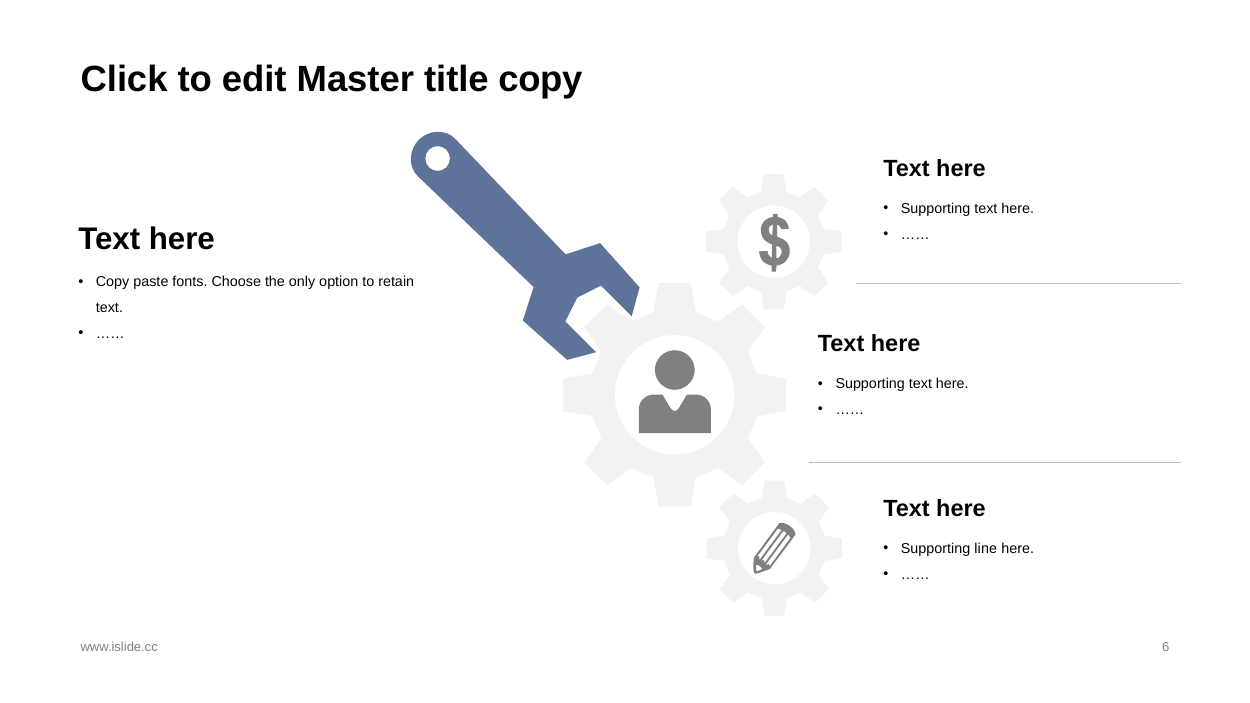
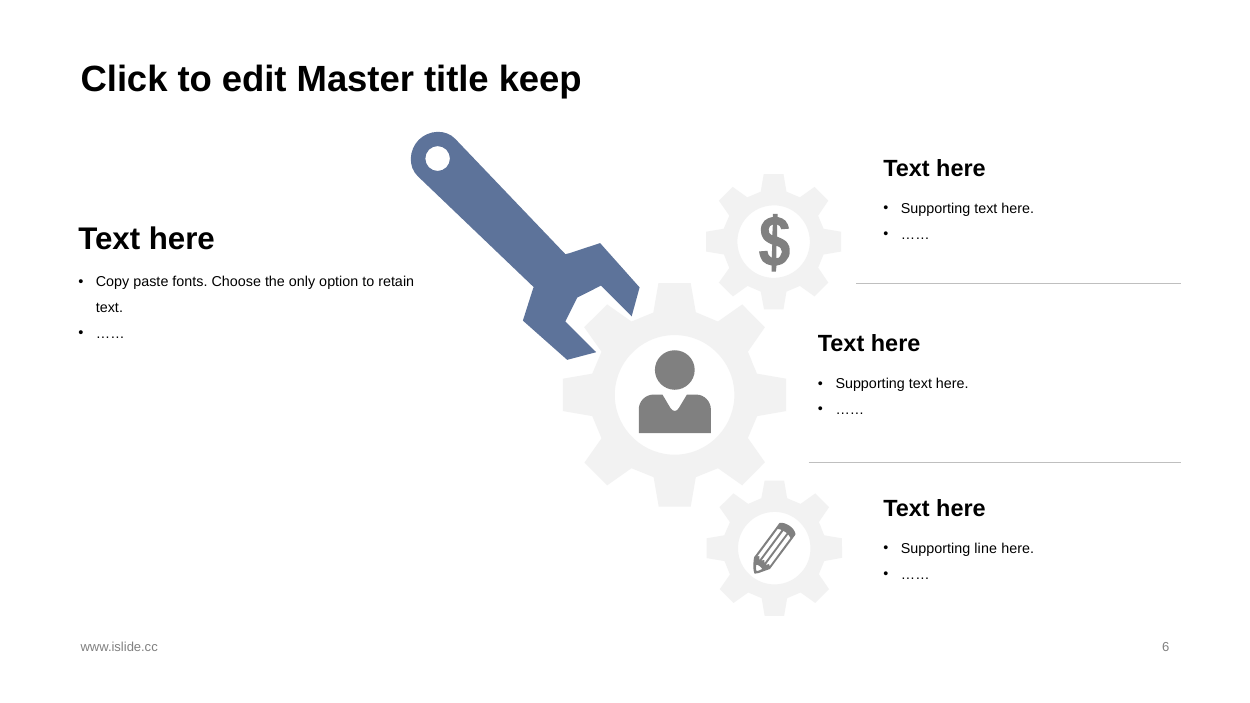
title copy: copy -> keep
